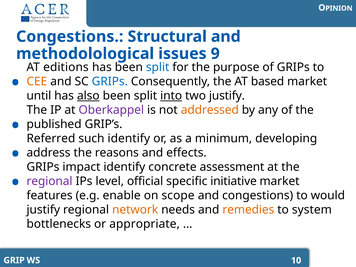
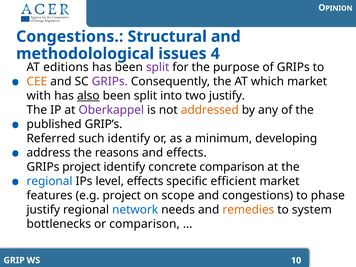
9: 9 -> 4
split at (158, 67) colour: blue -> purple
GRIPs at (110, 82) colour: blue -> purple
based: based -> which
until: until -> with
into underline: present -> none
GRIPs impact: impact -> project
concrete assessment: assessment -> comparison
regional at (49, 181) colour: purple -> blue
level official: official -> effects
initiative: initiative -> efficient
e.g enable: enable -> project
would: would -> phase
network colour: orange -> blue
or appropriate: appropriate -> comparison
